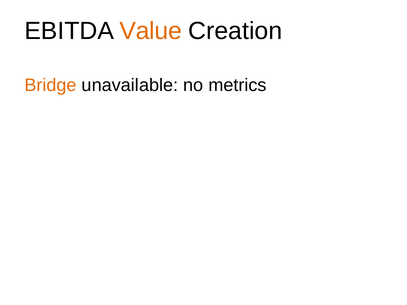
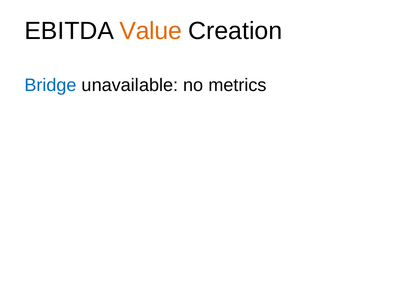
Bridge colour: orange -> blue
